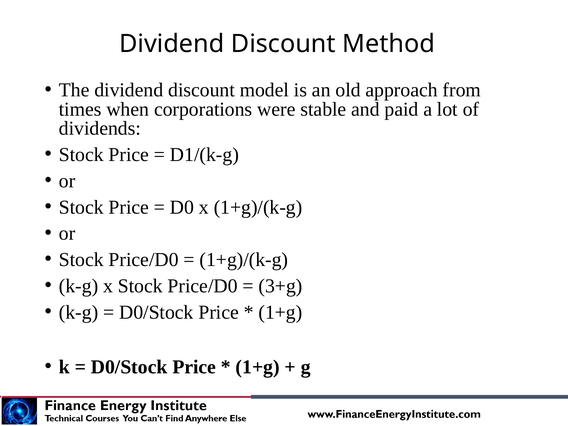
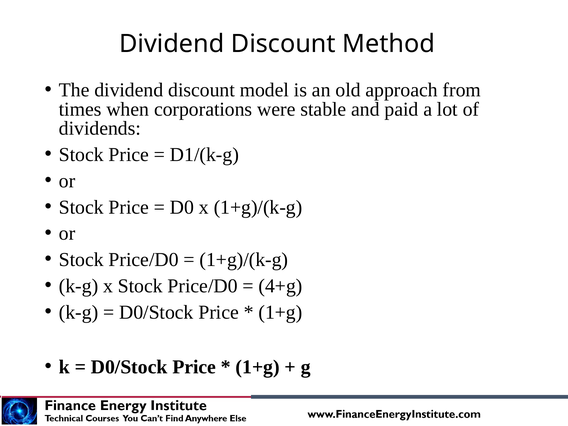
3+g: 3+g -> 4+g
